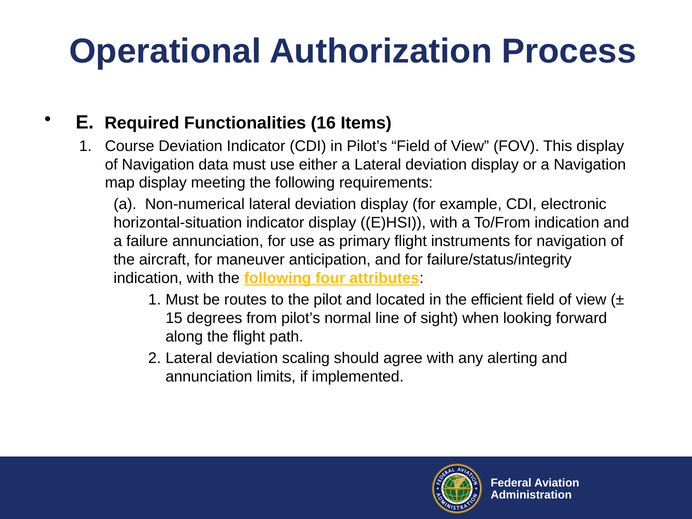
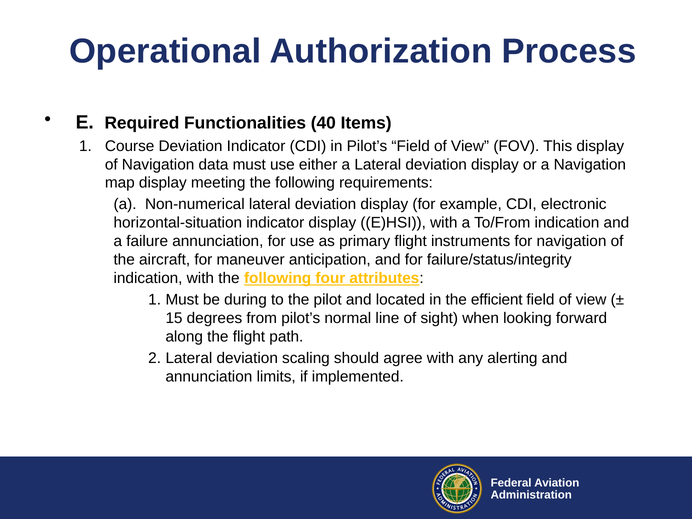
16: 16 -> 40
routes: routes -> during
